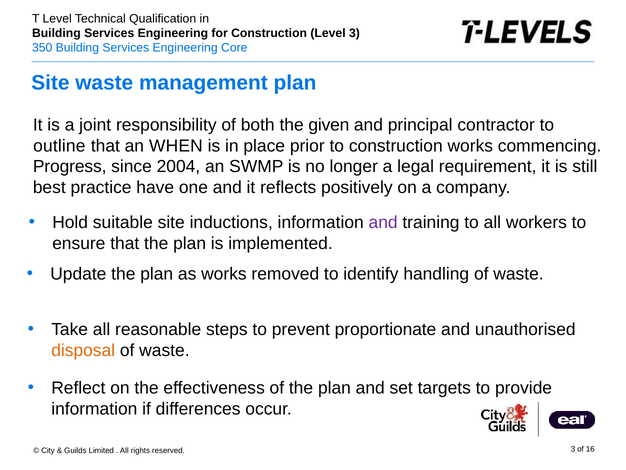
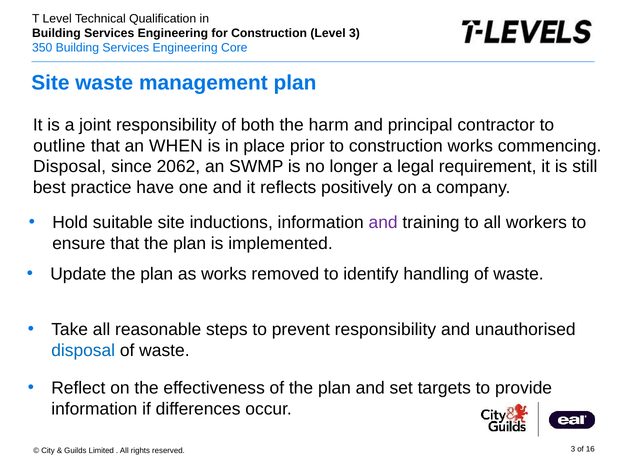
given: given -> harm
Progress at (70, 167): Progress -> Disposal
2004: 2004 -> 2062
prevent proportionate: proportionate -> responsibility
disposal at (83, 350) colour: orange -> blue
